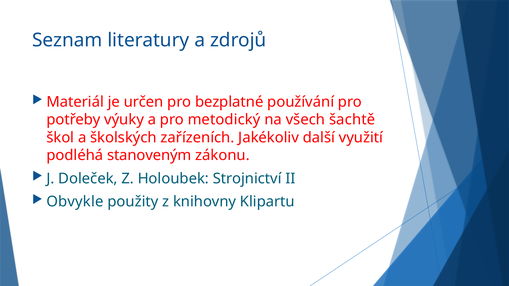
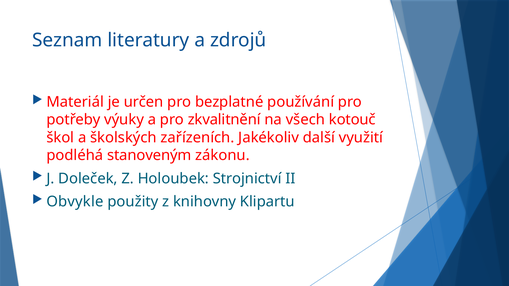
metodický: metodický -> zkvalitnění
šachtě: šachtě -> kotouč
